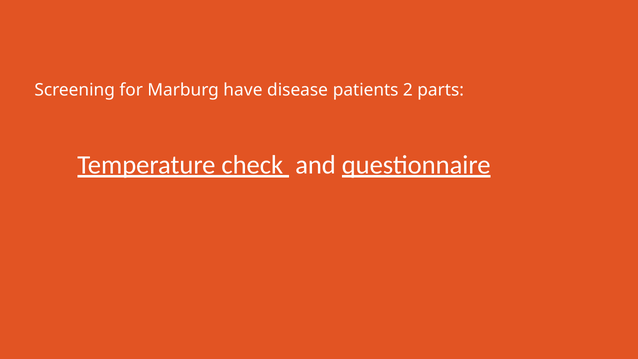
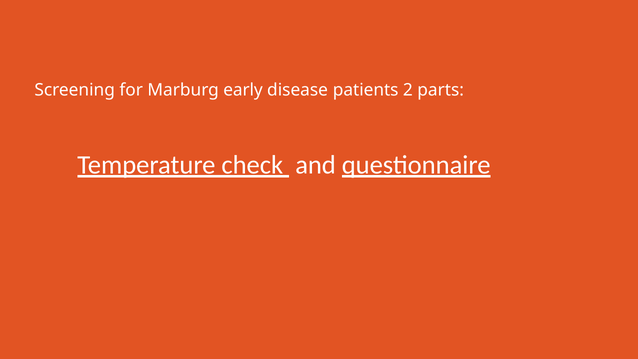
have: have -> early
